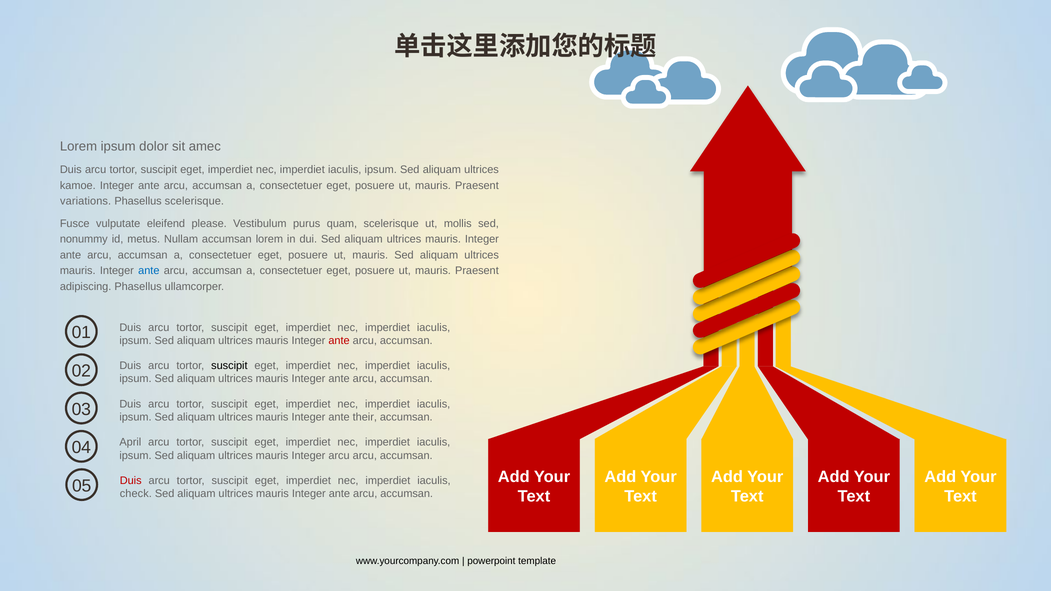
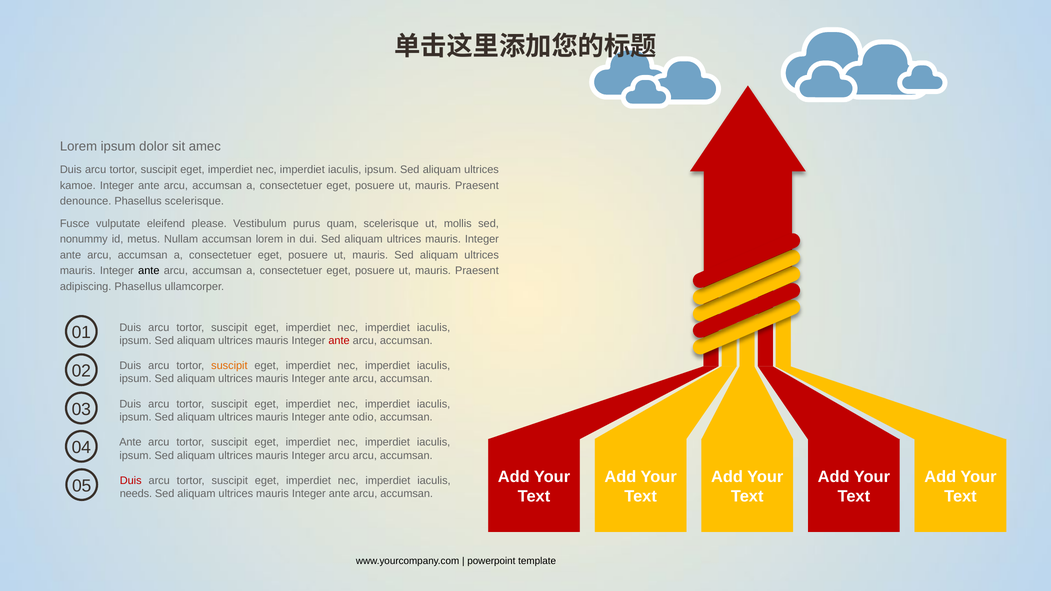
variations: variations -> denounce
ante at (149, 271) colour: blue -> black
suscipit at (229, 366) colour: black -> orange
their: their -> odio
04 April: April -> Ante
check: check -> needs
